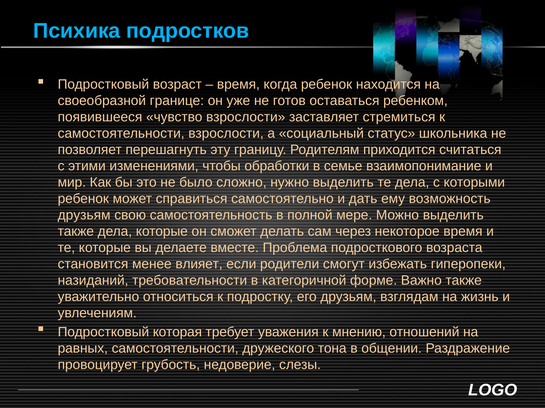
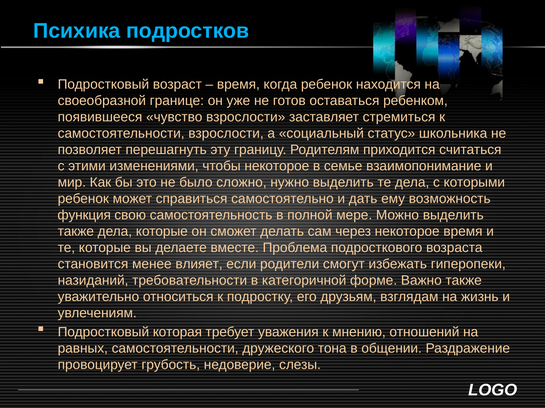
чтобы обработки: обработки -> некоторое
друзьям at (84, 215): друзьям -> функция
